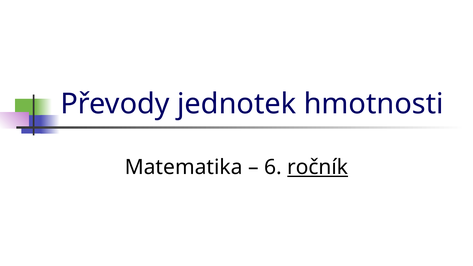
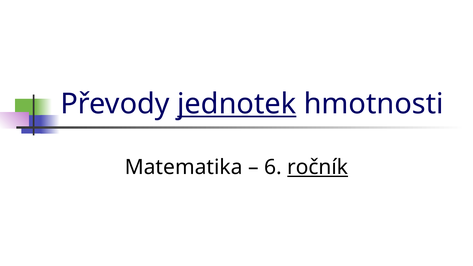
jednotek underline: none -> present
